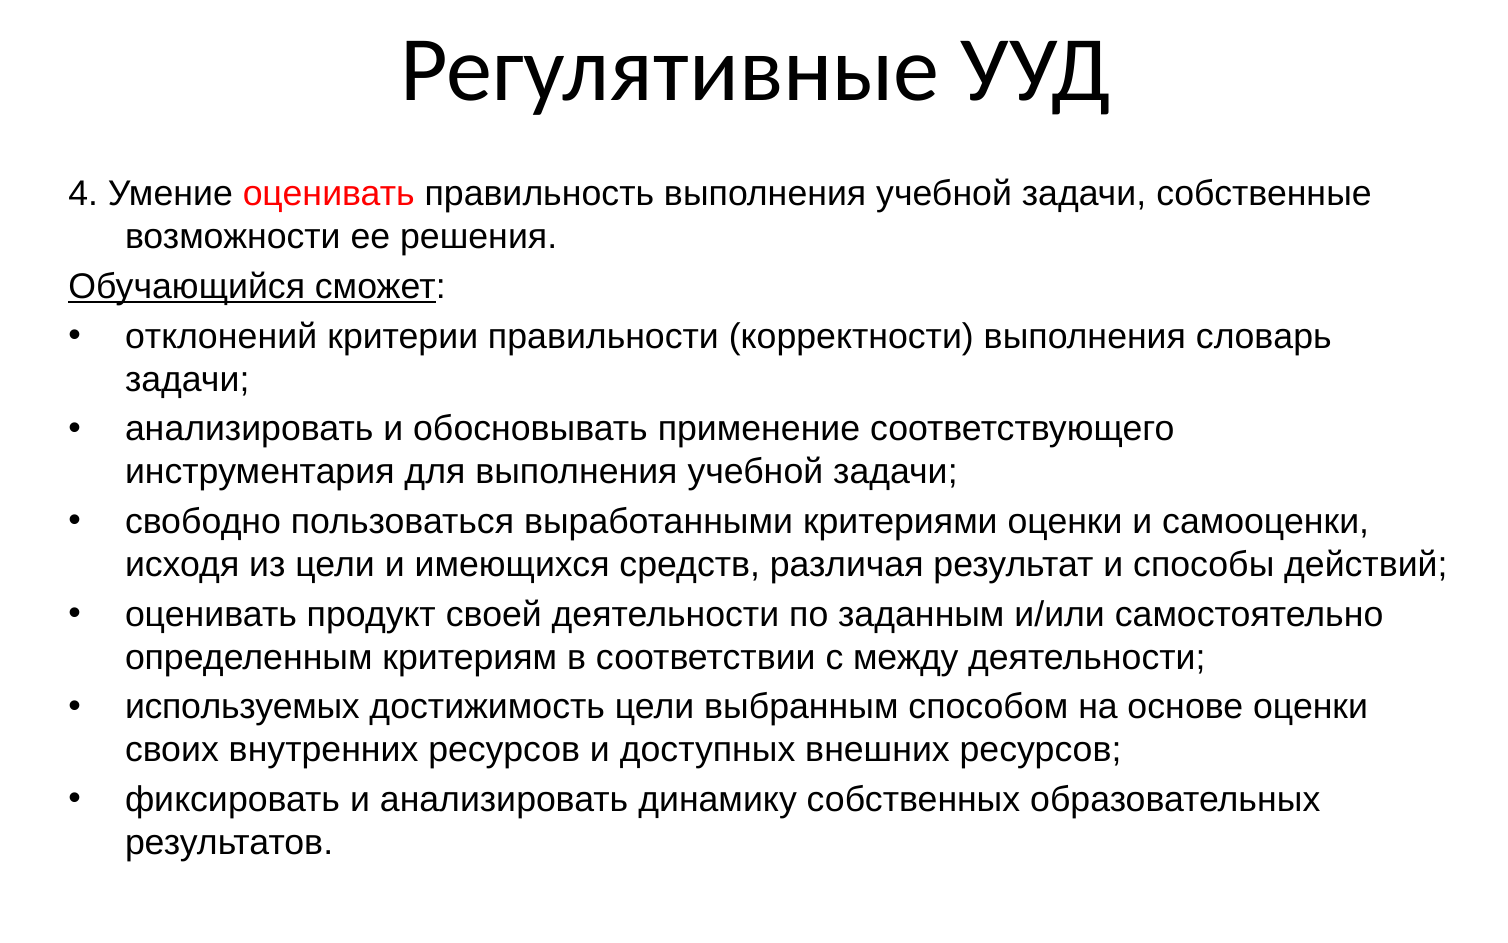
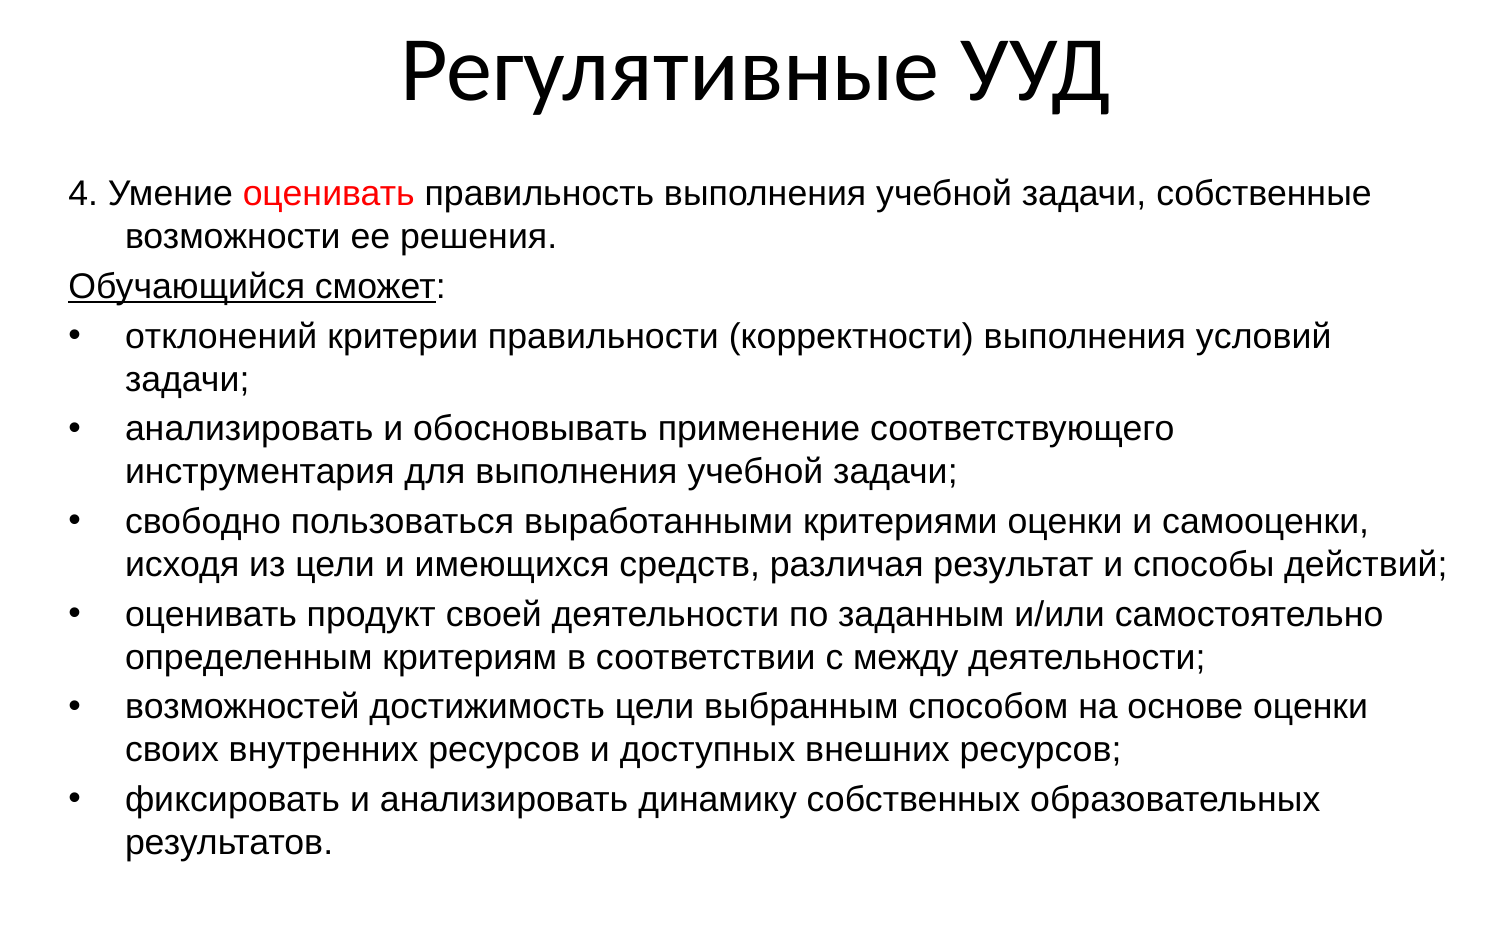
словарь: словарь -> условий
используемых: используемых -> возможностей
